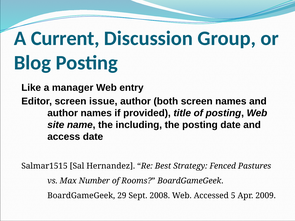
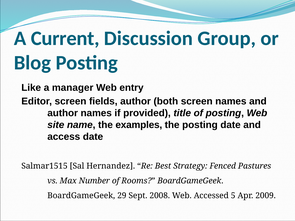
issue: issue -> fields
including: including -> examples
